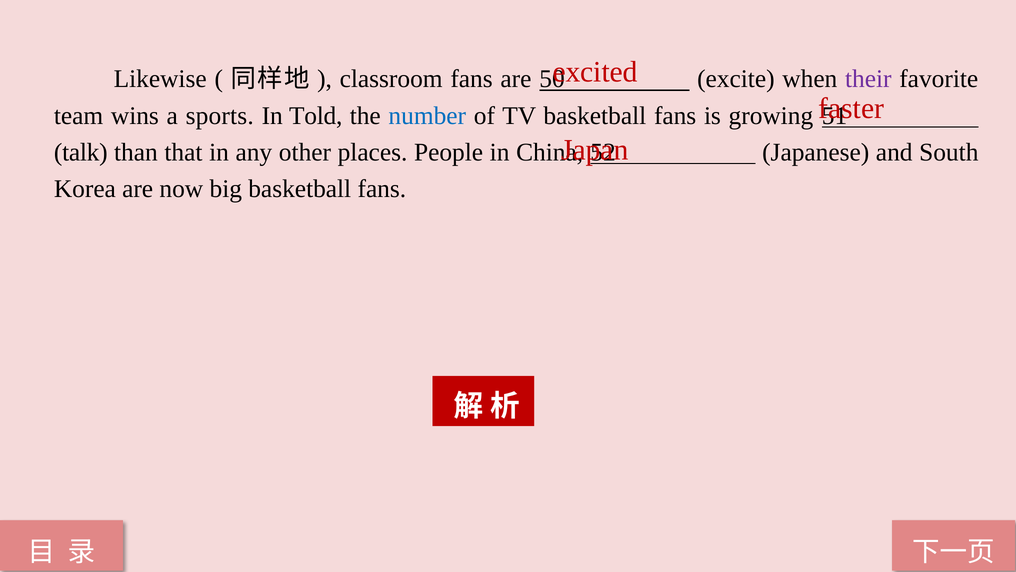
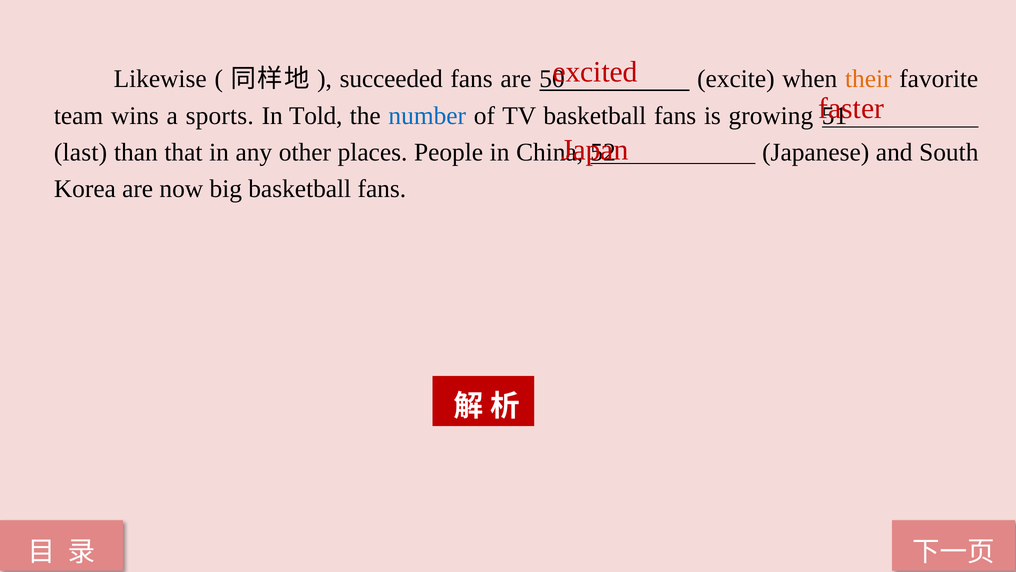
classroom: classroom -> succeeded
their colour: purple -> orange
talk: talk -> last
